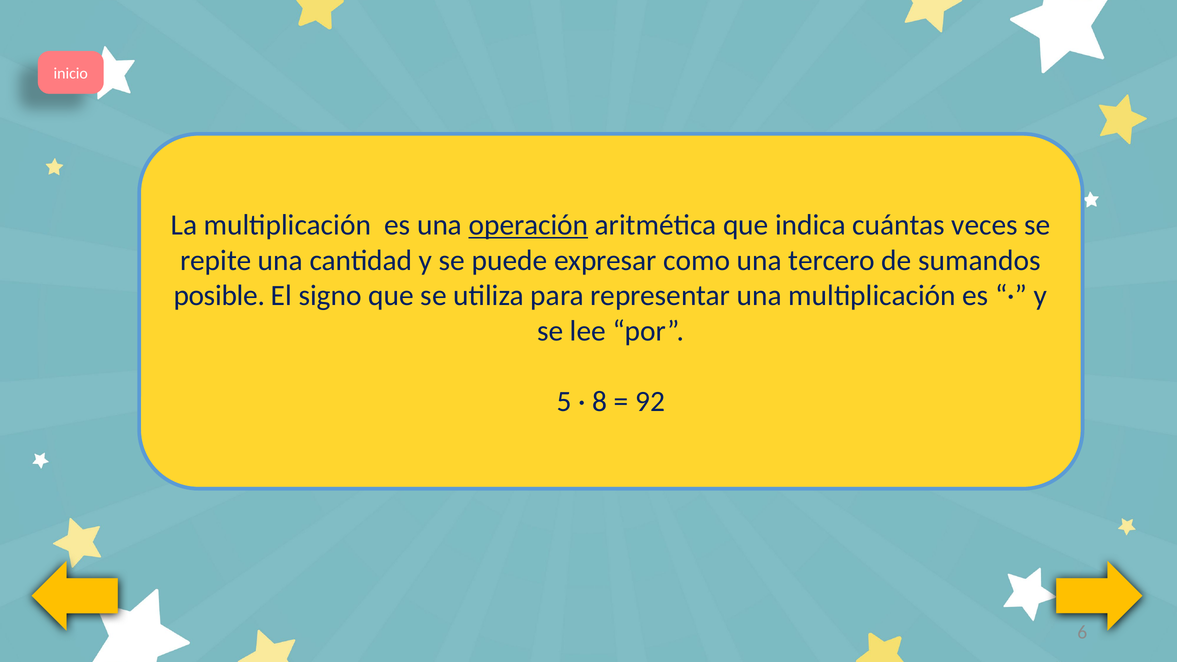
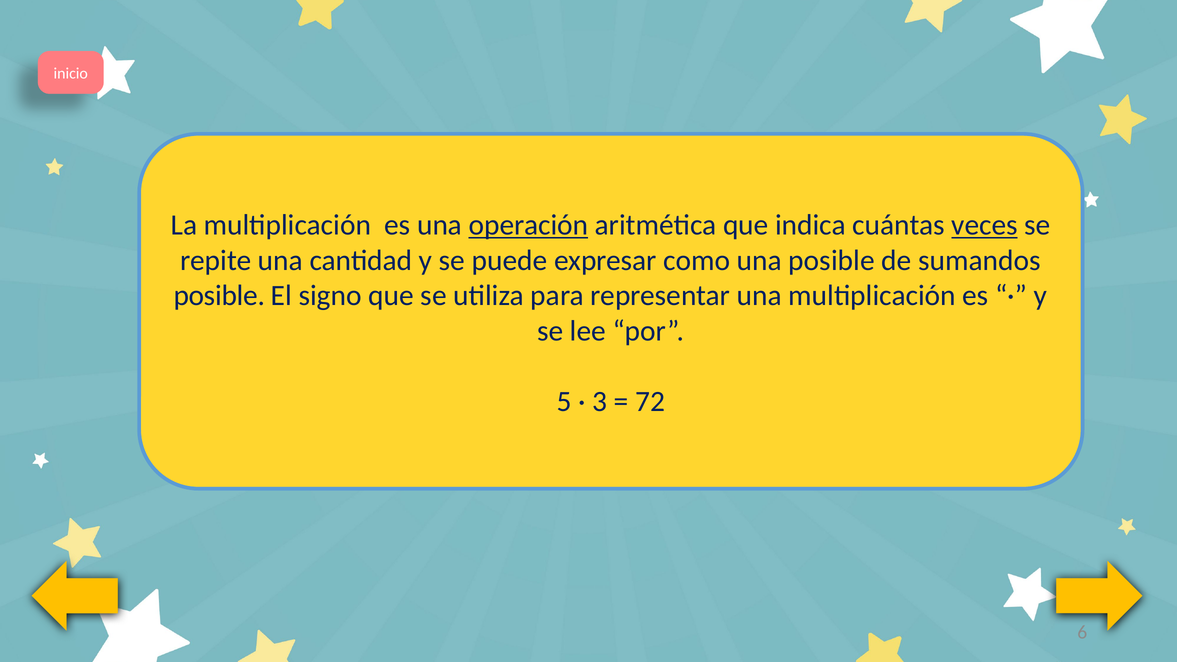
veces underline: none -> present
una tercero: tercero -> posible
8: 8 -> 3
92: 92 -> 72
